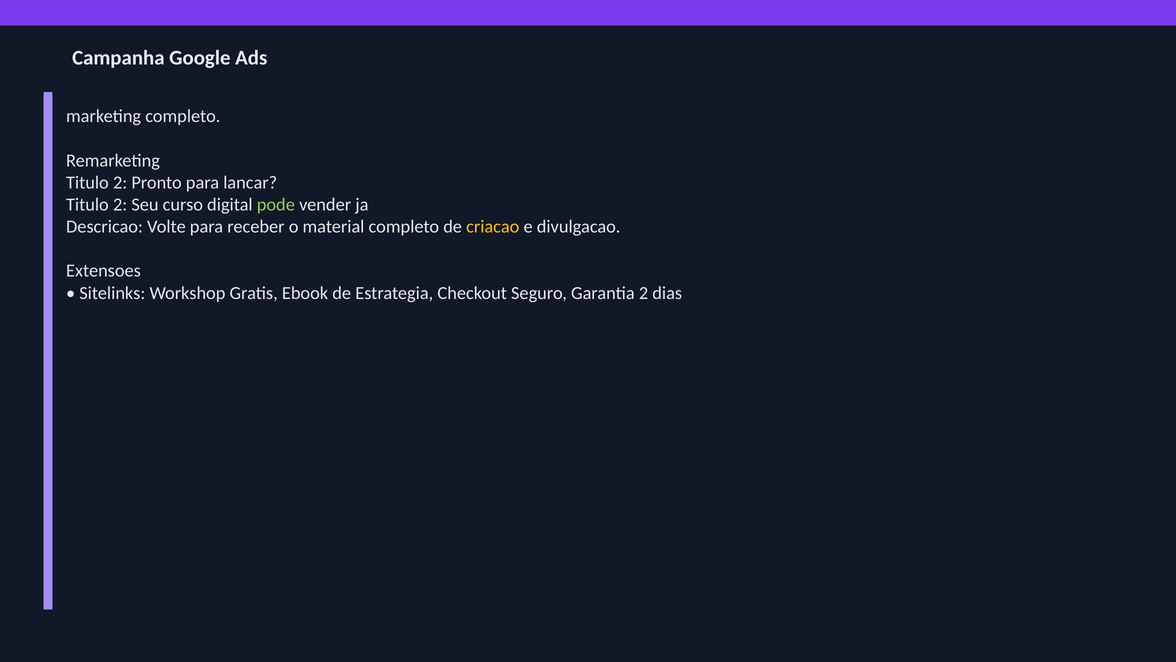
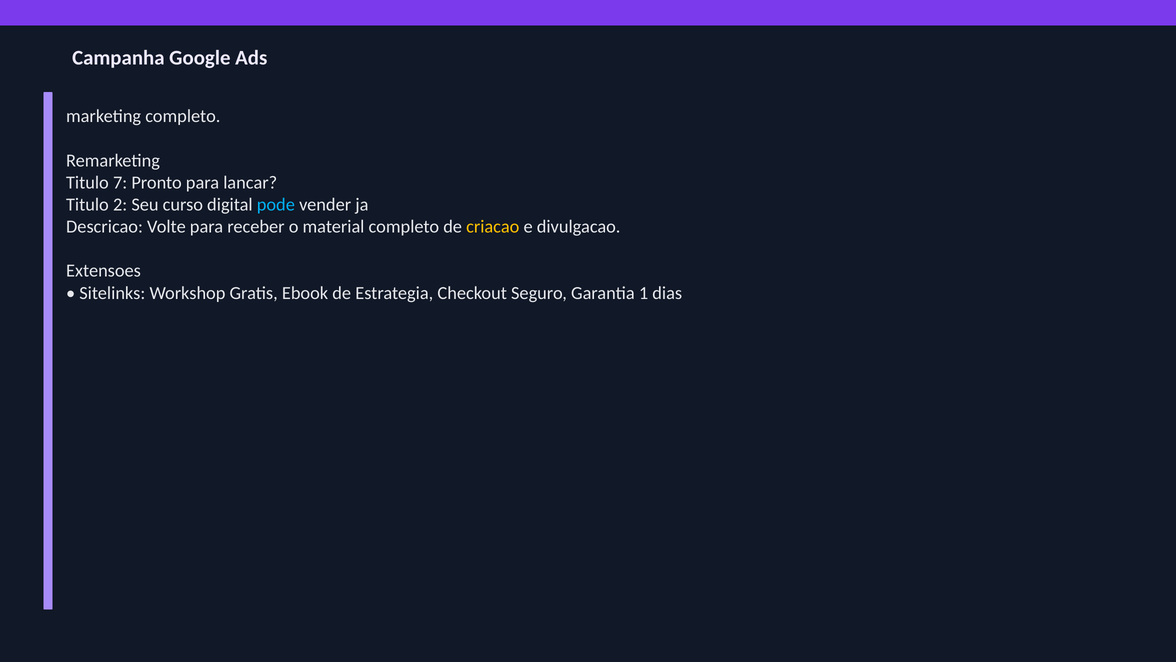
2 at (120, 182): 2 -> 7
pode colour: light green -> light blue
Garantia 2: 2 -> 1
